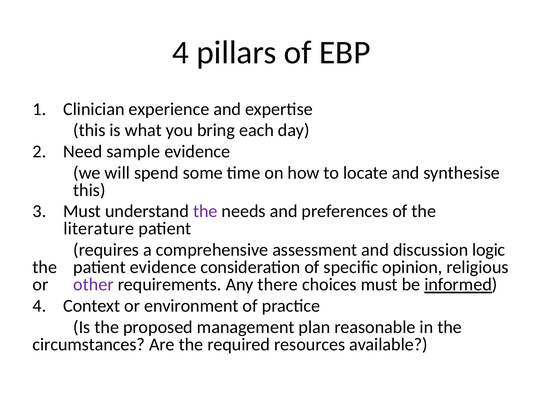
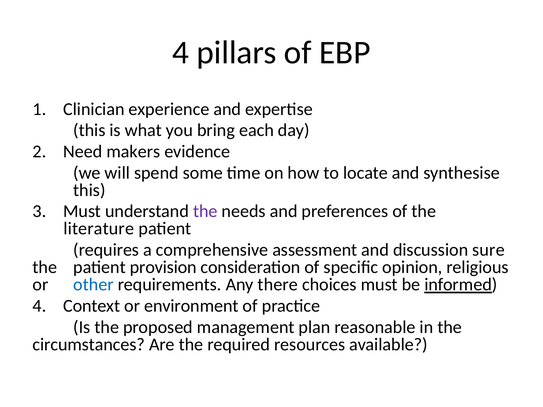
sample: sample -> makers
logic: logic -> sure
patient evidence: evidence -> provision
other colour: purple -> blue
